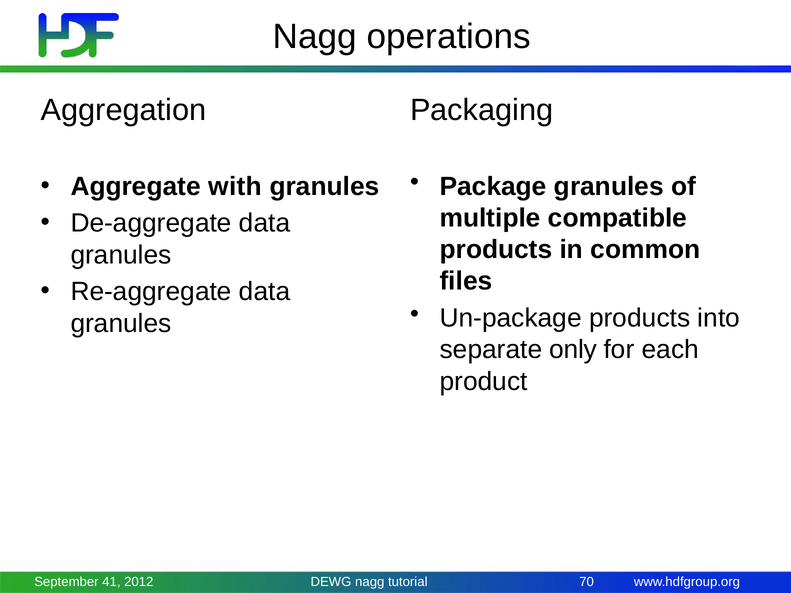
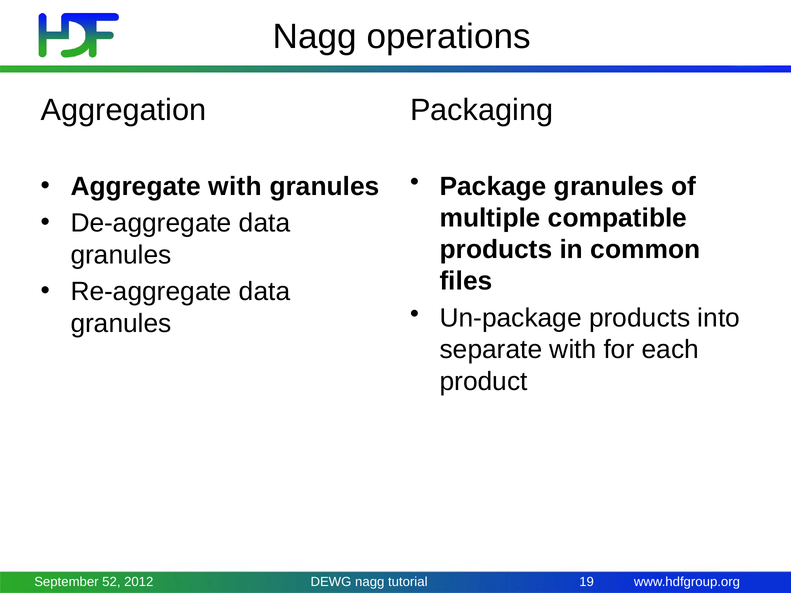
separate only: only -> with
41: 41 -> 52
70: 70 -> 19
